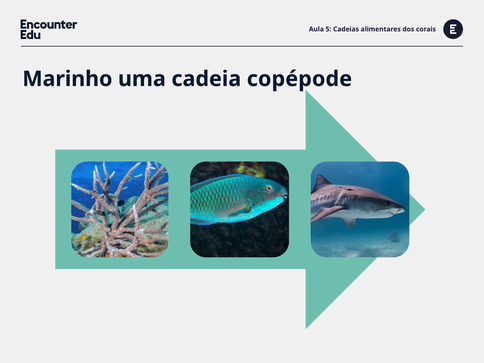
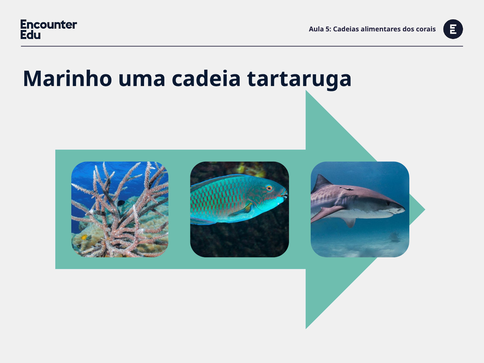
copépode: copépode -> tartaruga
